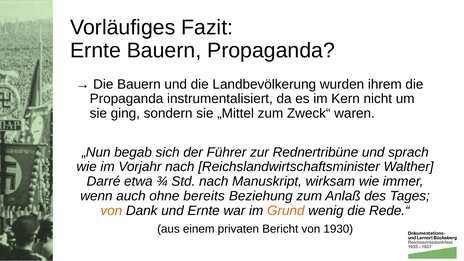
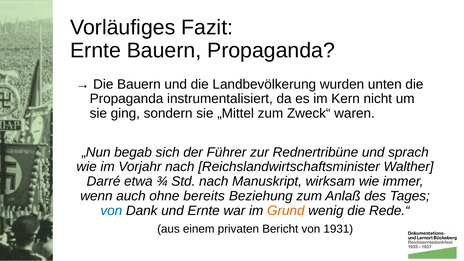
ihrem: ihrem -> unten
von at (111, 211) colour: orange -> blue
1930: 1930 -> 1931
